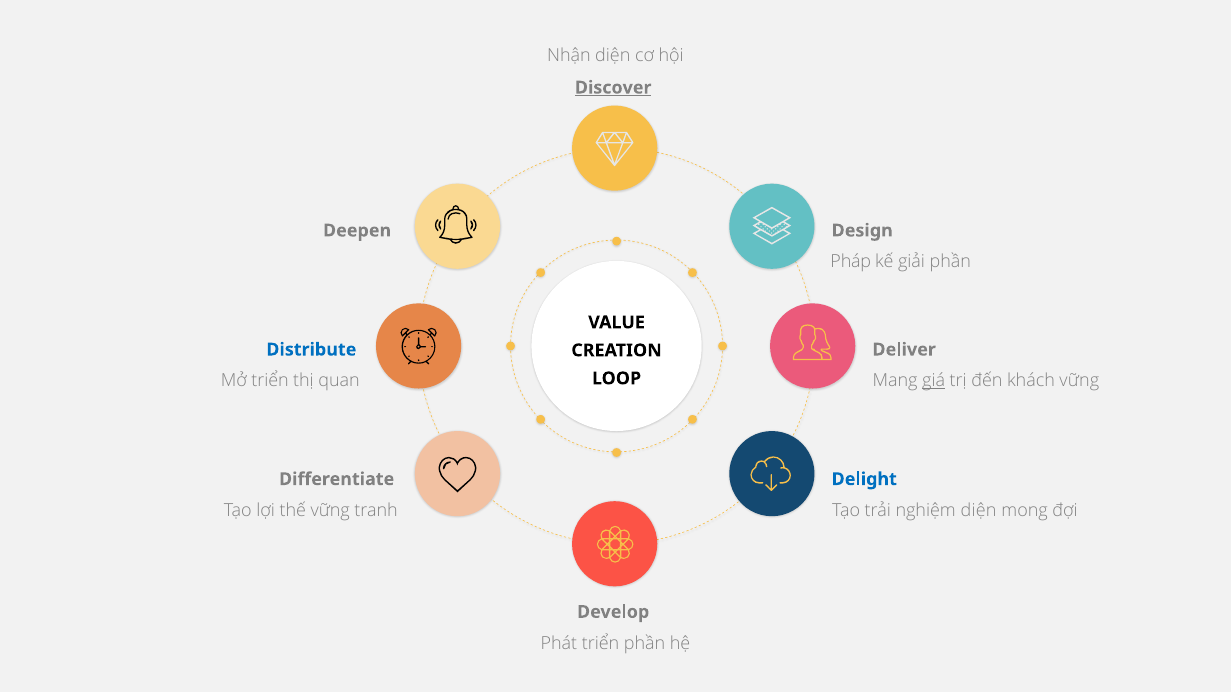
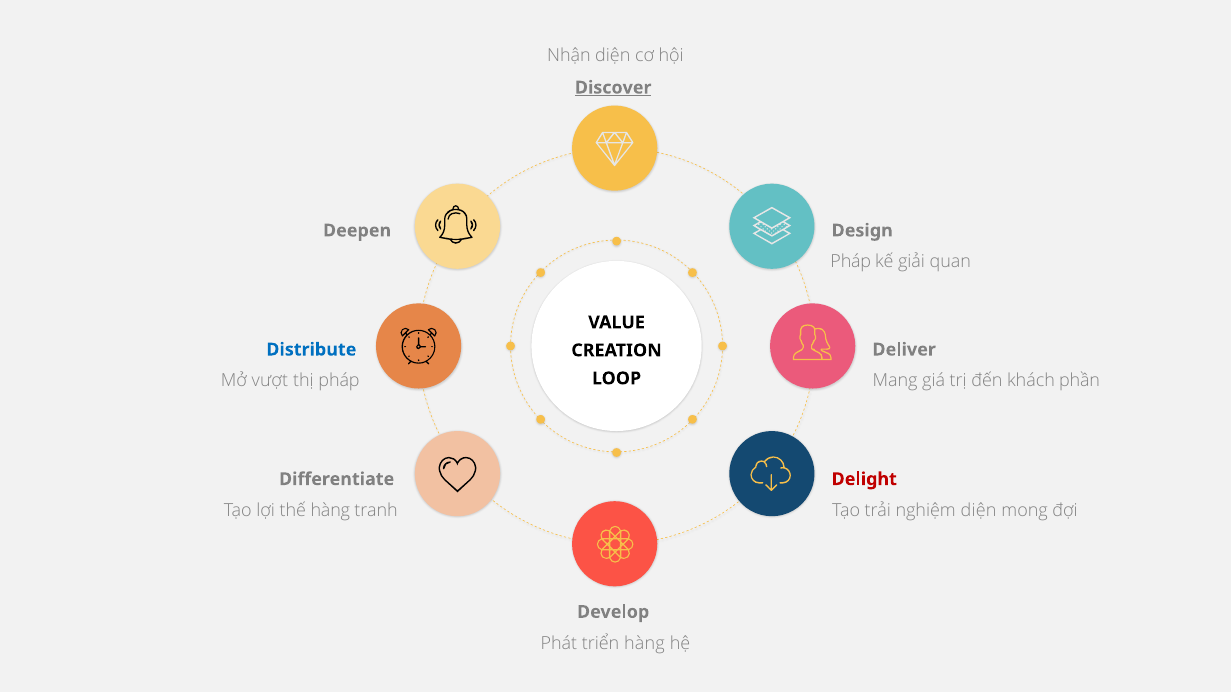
giải phần: phần -> quan
Mở triển: triển -> vượt
thị quan: quan -> pháp
giá underline: present -> none
khách vững: vững -> phần
Delight colour: blue -> red
thế vững: vững -> hàng
triển phần: phần -> hàng
